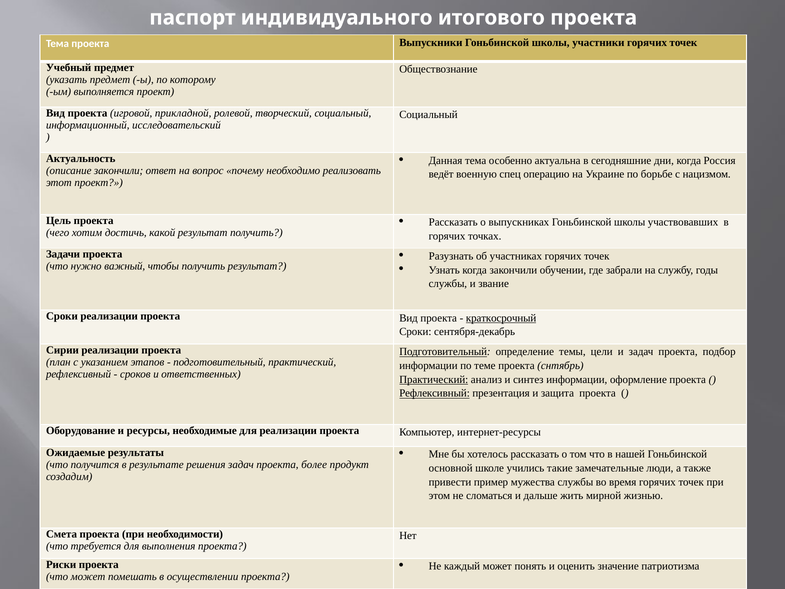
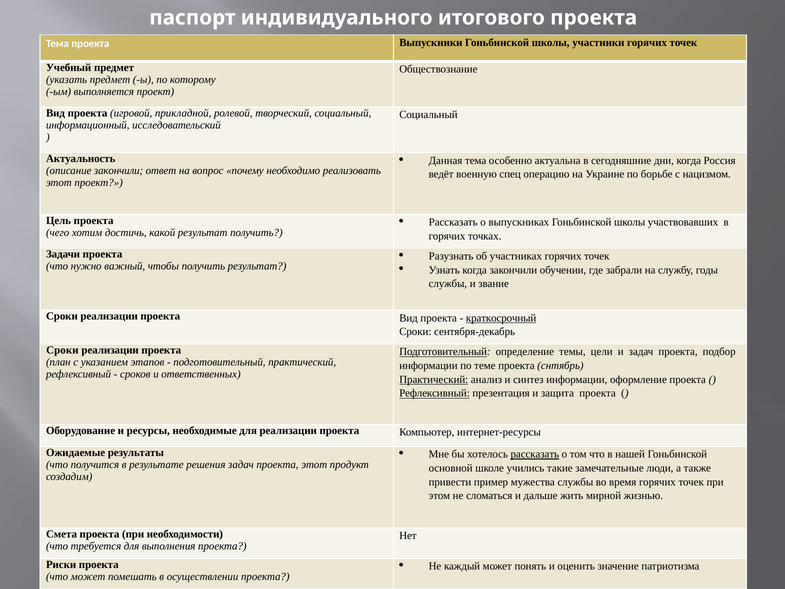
Сирии at (62, 350): Сирии -> Сроки
рассказать at (535, 454) underline: none -> present
проекта более: более -> этот
